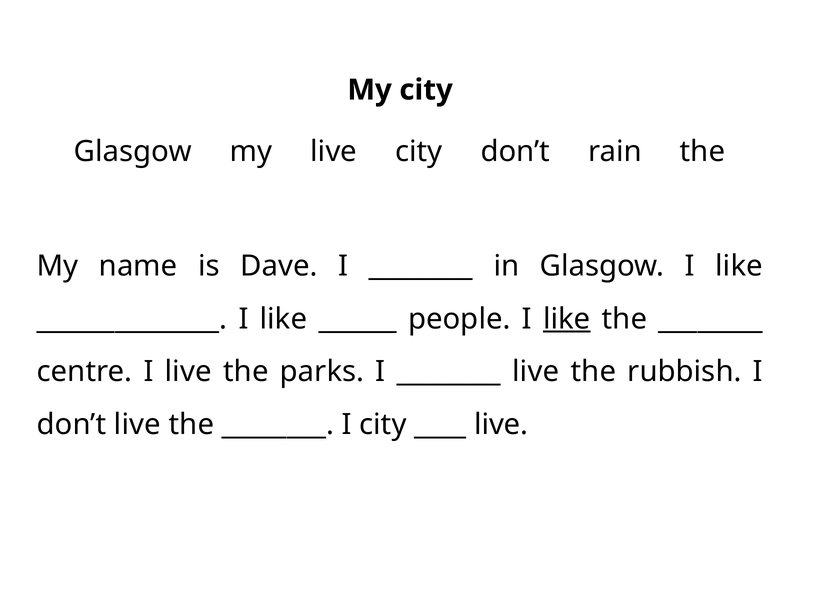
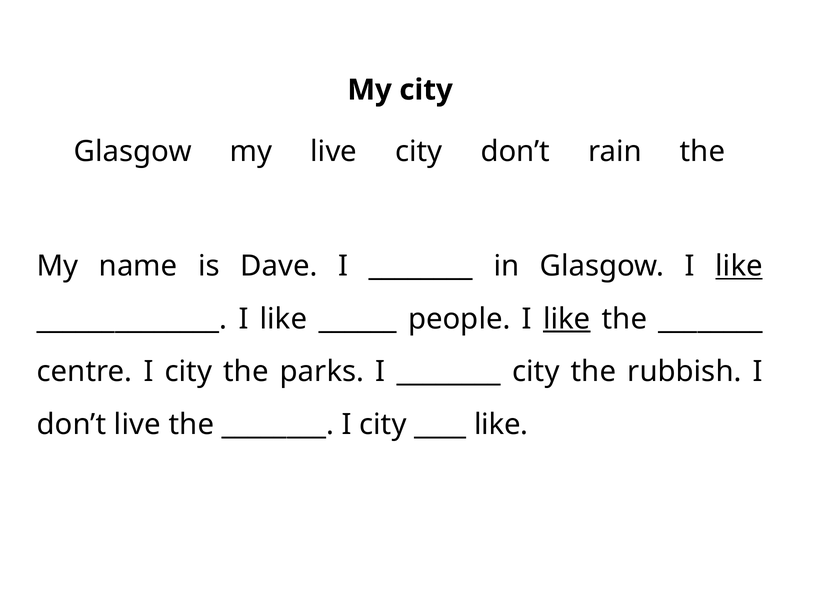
like at (739, 267) underline: none -> present
centre I live: live -> city
live at (536, 372): live -> city
live at (501, 425): live -> like
